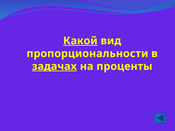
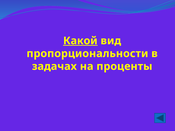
задачах underline: present -> none
